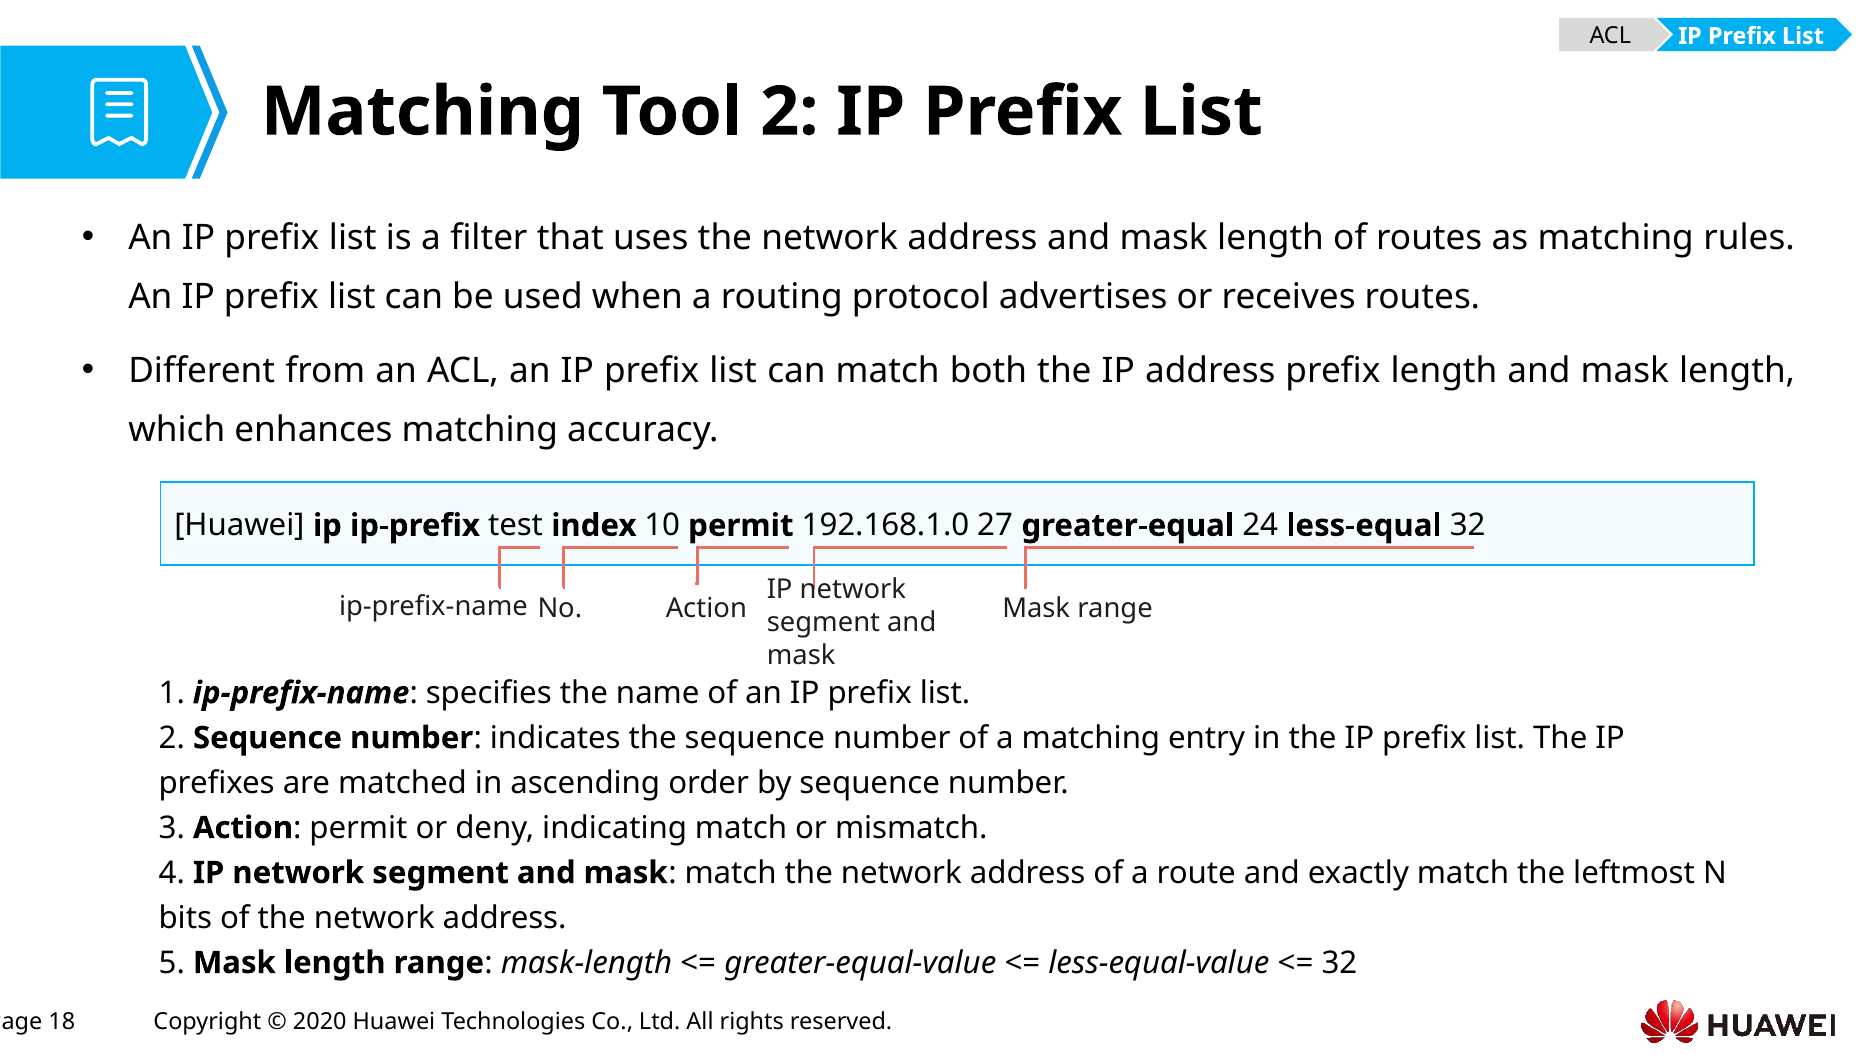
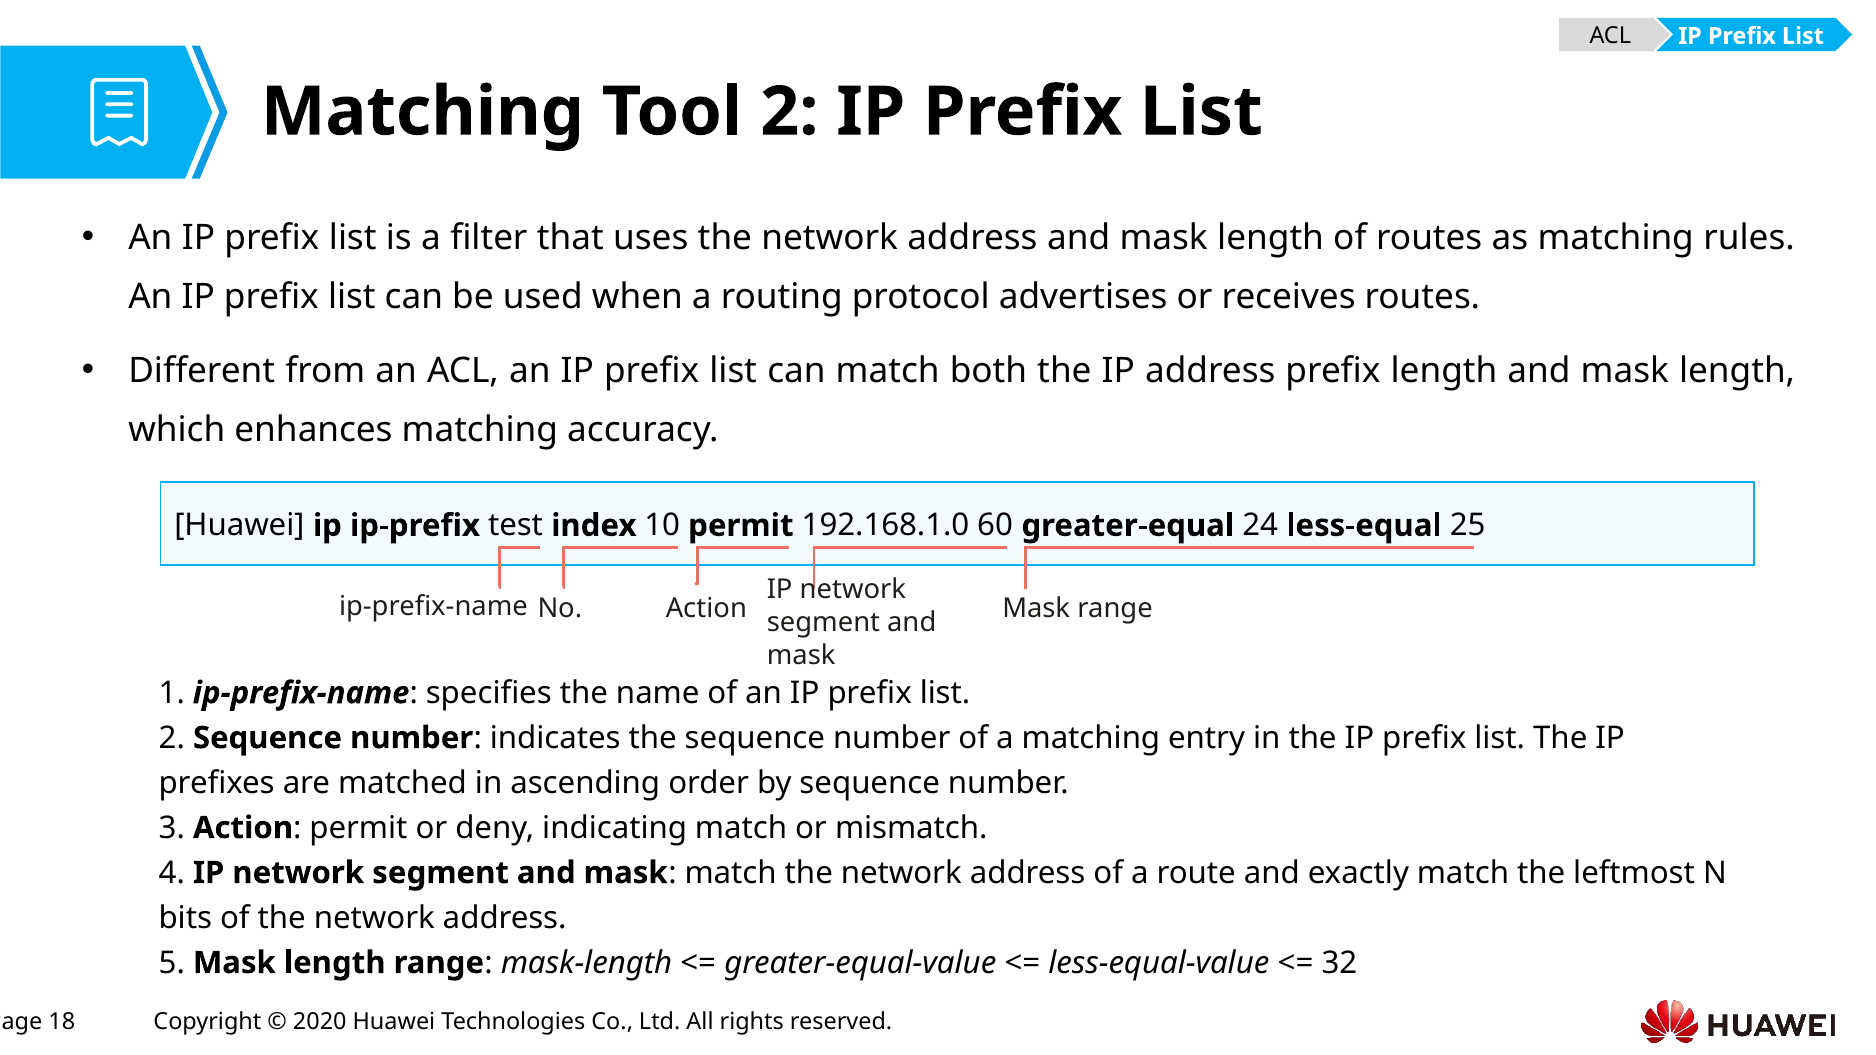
27: 27 -> 60
less-equal 32: 32 -> 25
